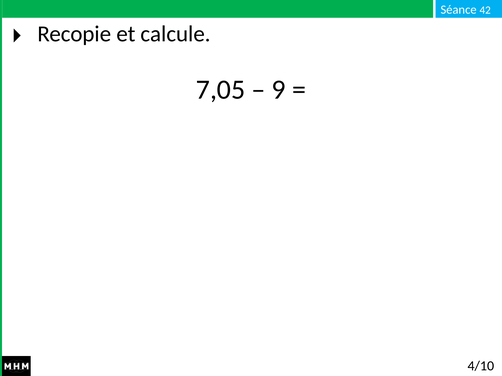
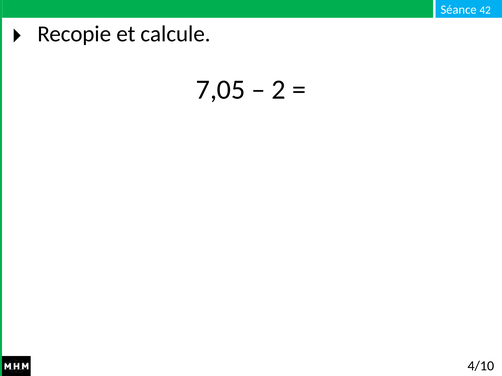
9: 9 -> 2
